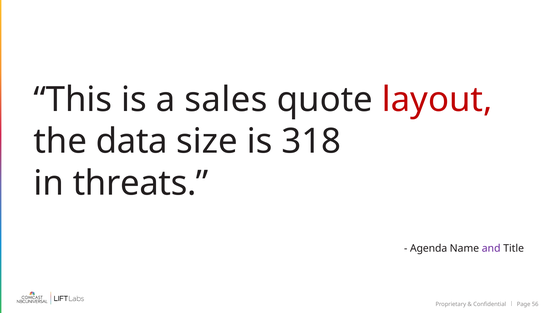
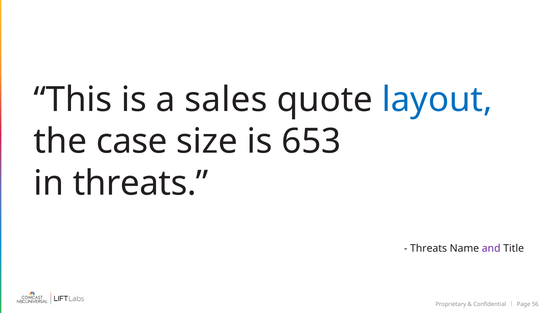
layout colour: red -> blue
data: data -> case
318: 318 -> 653
Agenda at (429, 248): Agenda -> Threats
